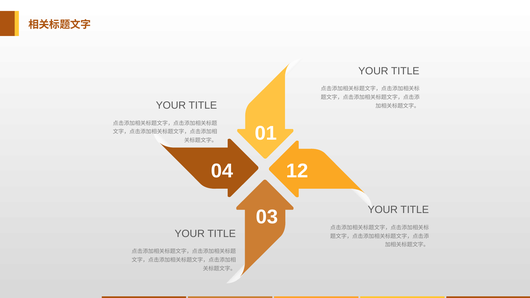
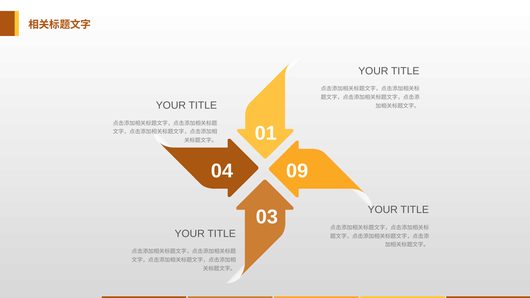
12: 12 -> 09
